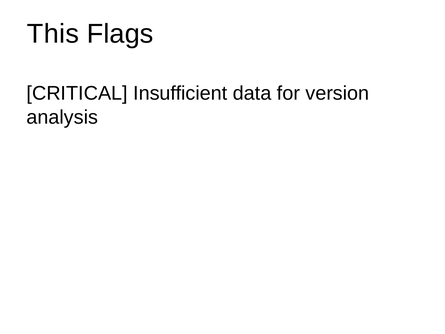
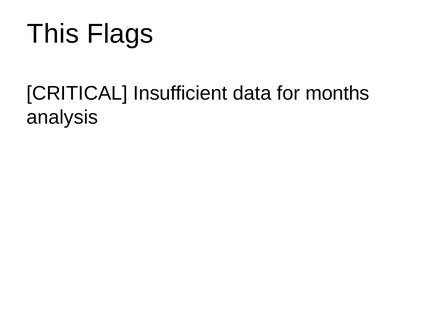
version: version -> months
